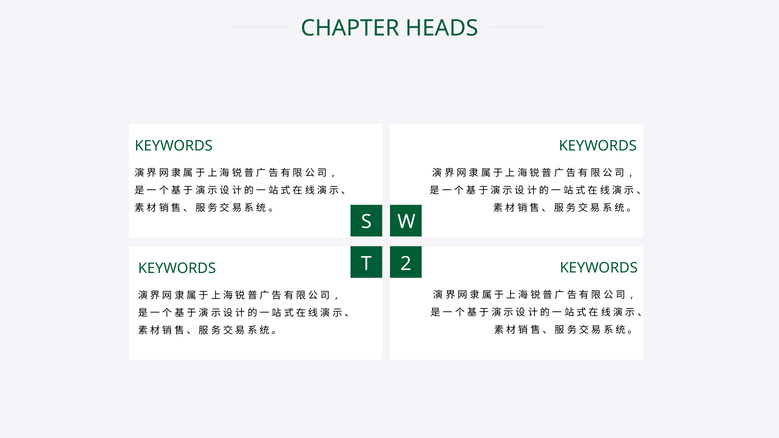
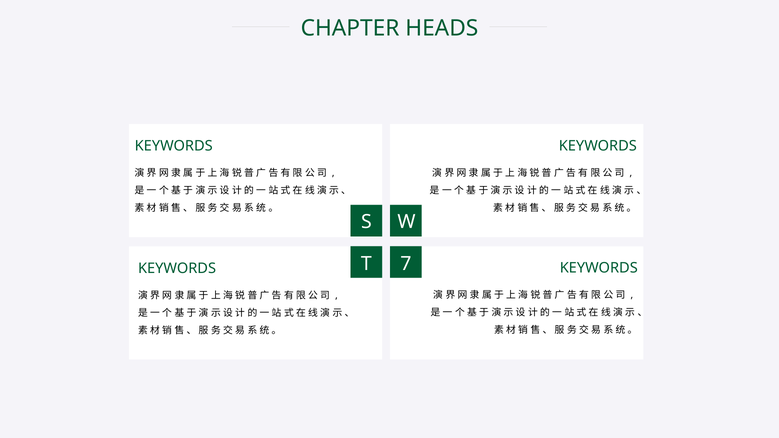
2: 2 -> 7
